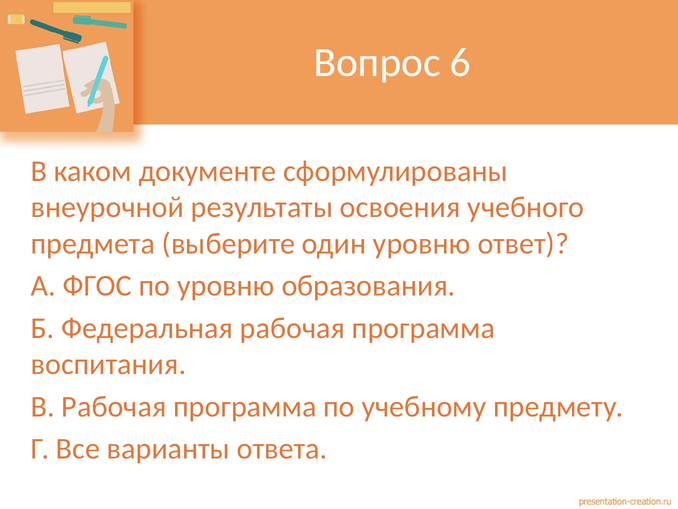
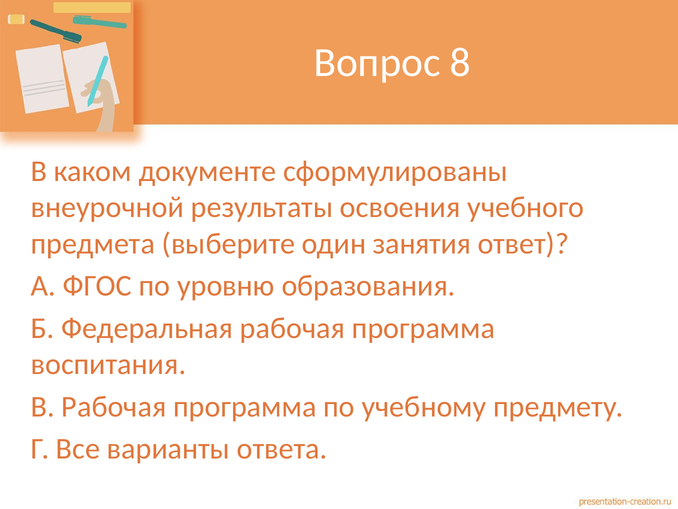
6: 6 -> 8
один уровню: уровню -> занятия
